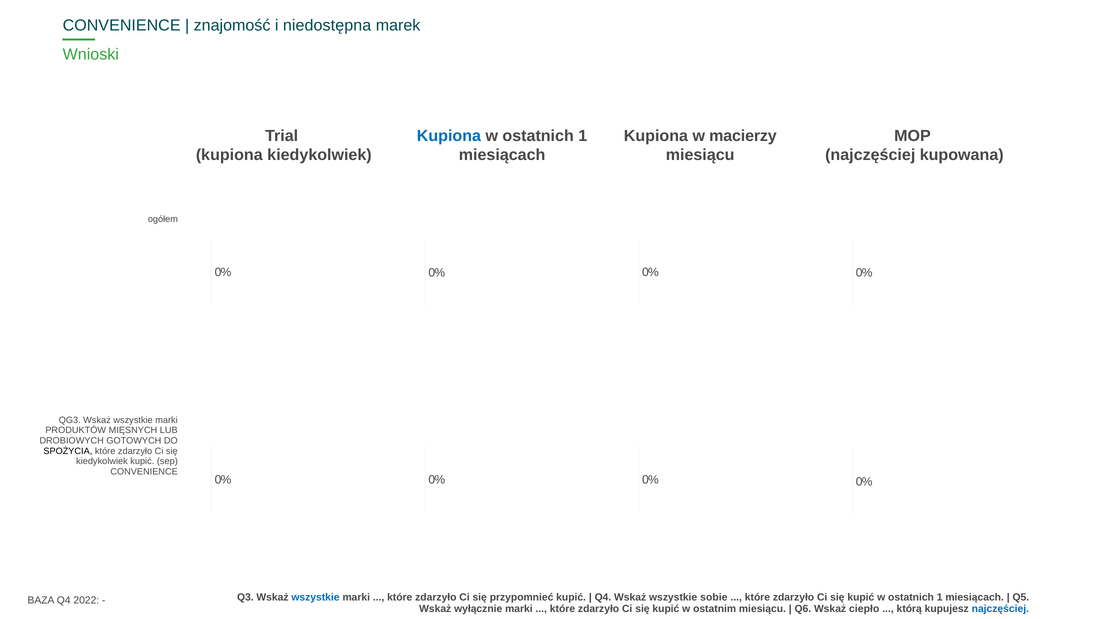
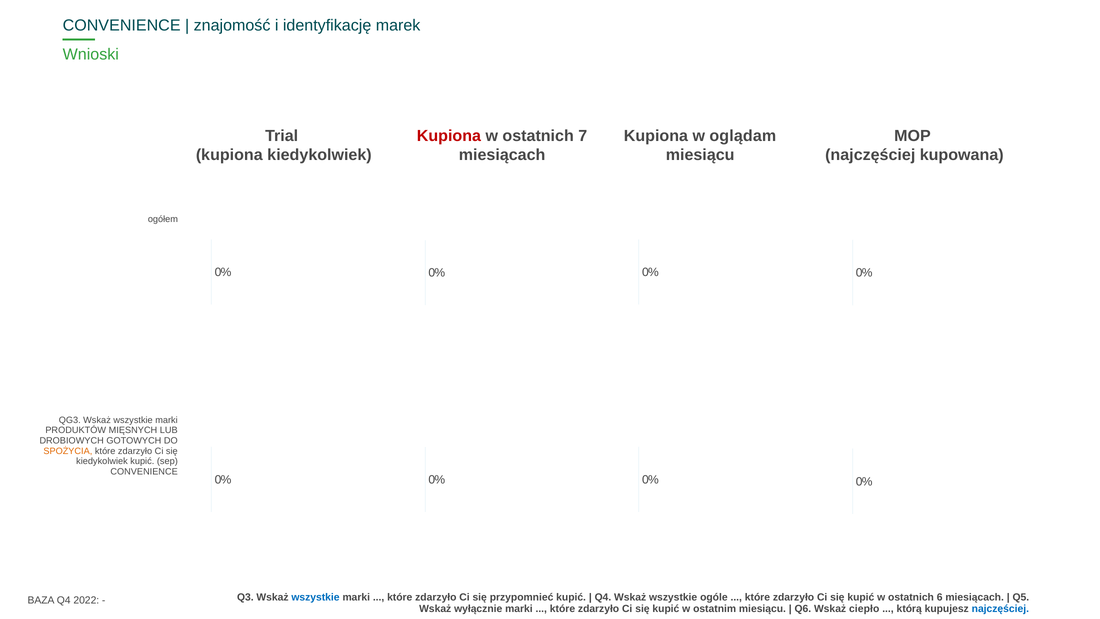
niedostępna: niedostępna -> identyfikację
Kupiona at (449, 136) colour: blue -> red
1 at (583, 136): 1 -> 7
macierzy: macierzy -> oglądam
SPOŻYCIA colour: black -> orange
sobie: sobie -> ogóle
kupić w ostatnich 1: 1 -> 6
